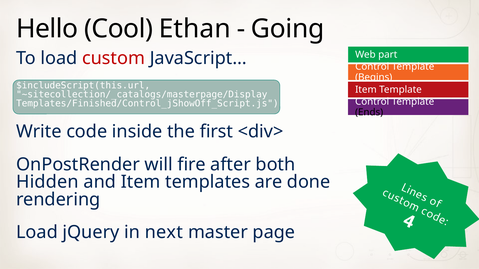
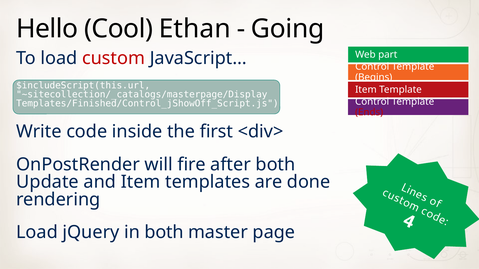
Ends colour: black -> red
Hidden: Hidden -> Update
in next: next -> both
